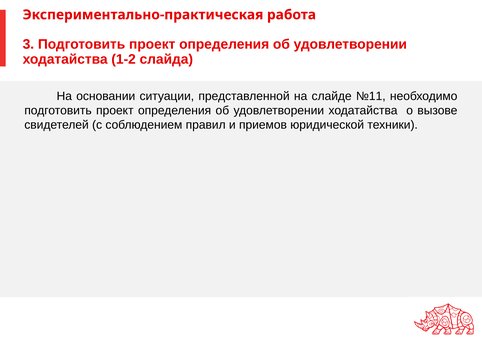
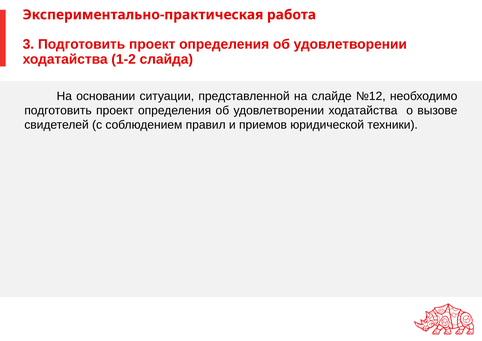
№11: №11 -> №12
